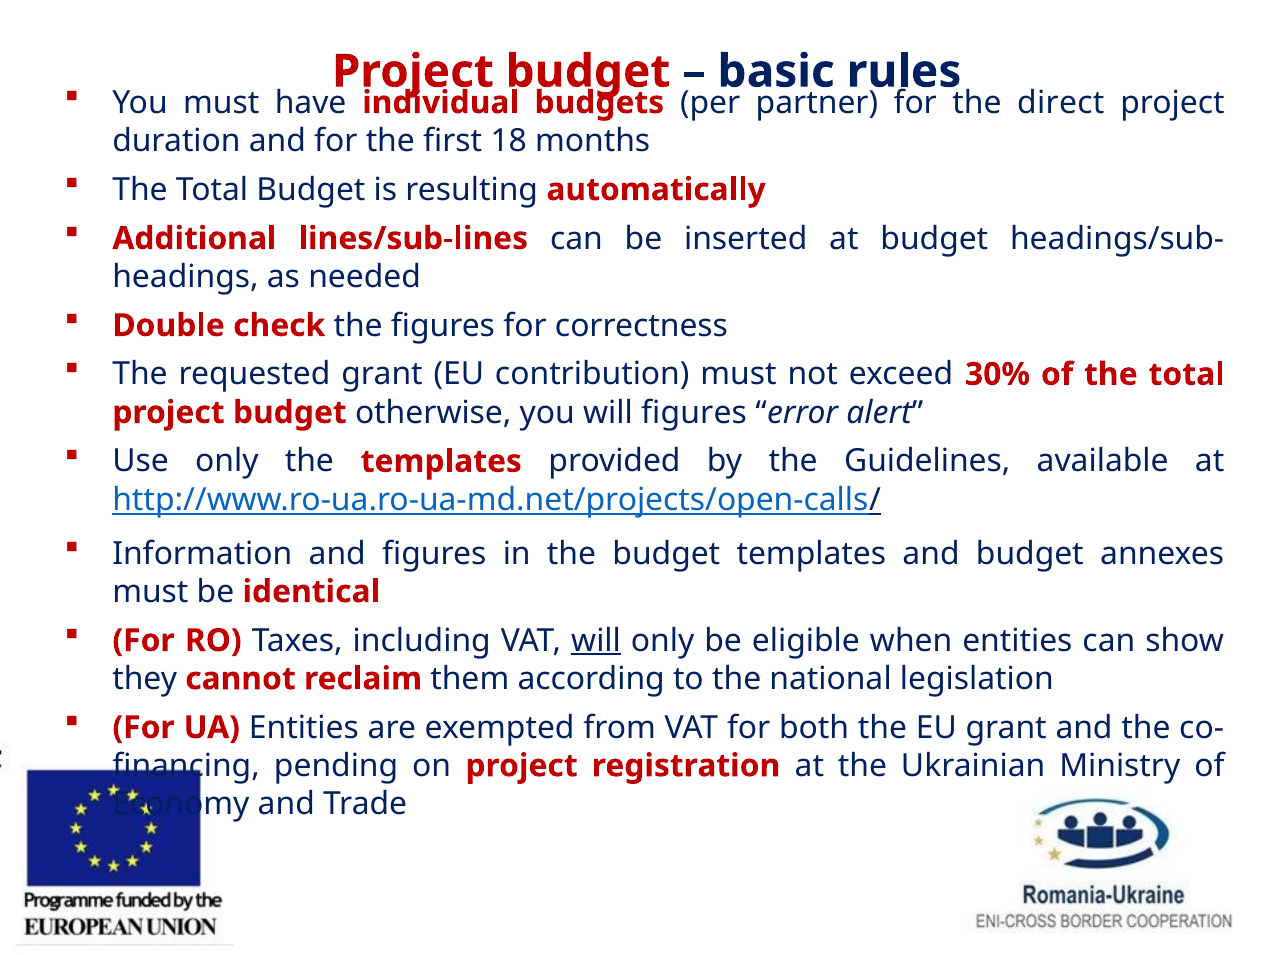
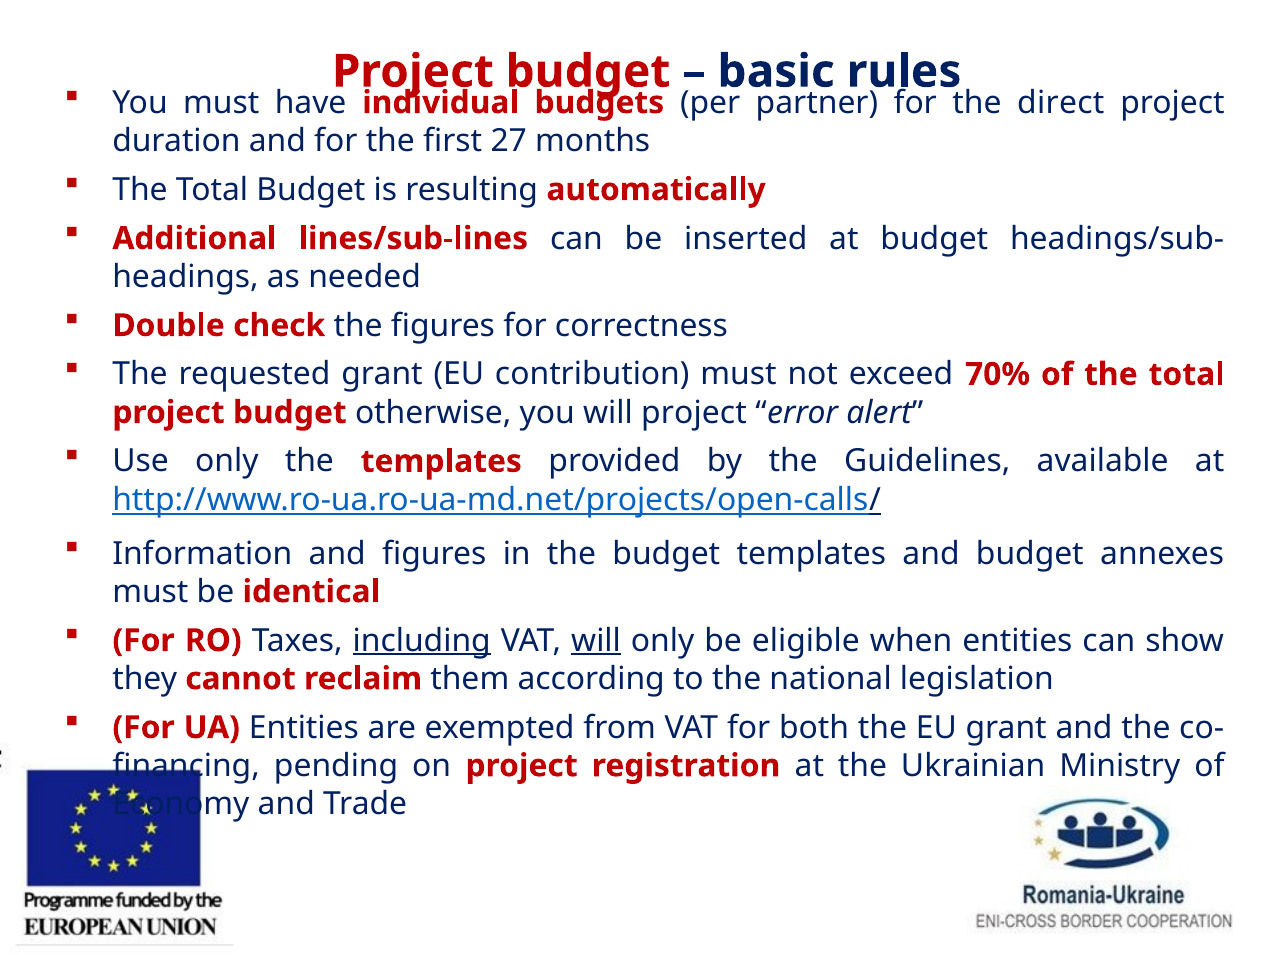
18: 18 -> 27
30%: 30% -> 70%
will figures: figures -> project
including underline: none -> present
